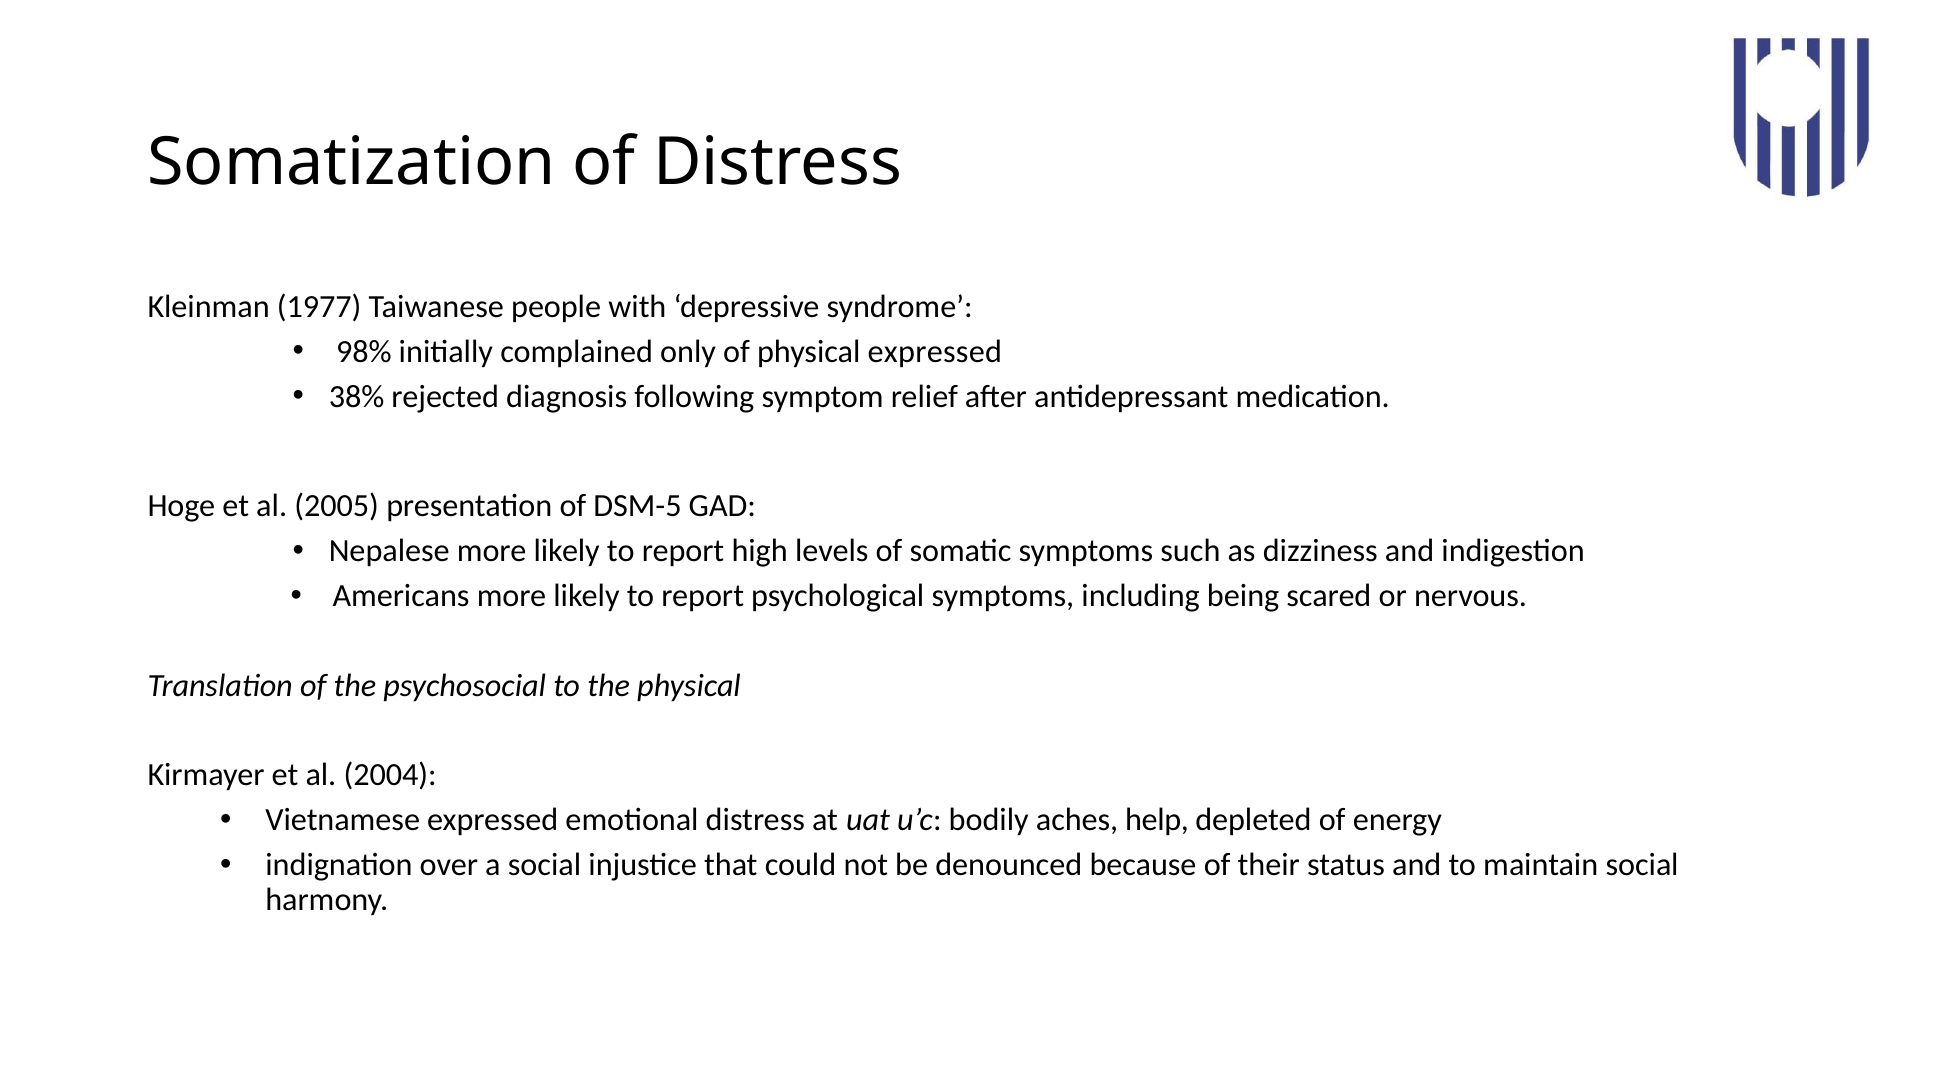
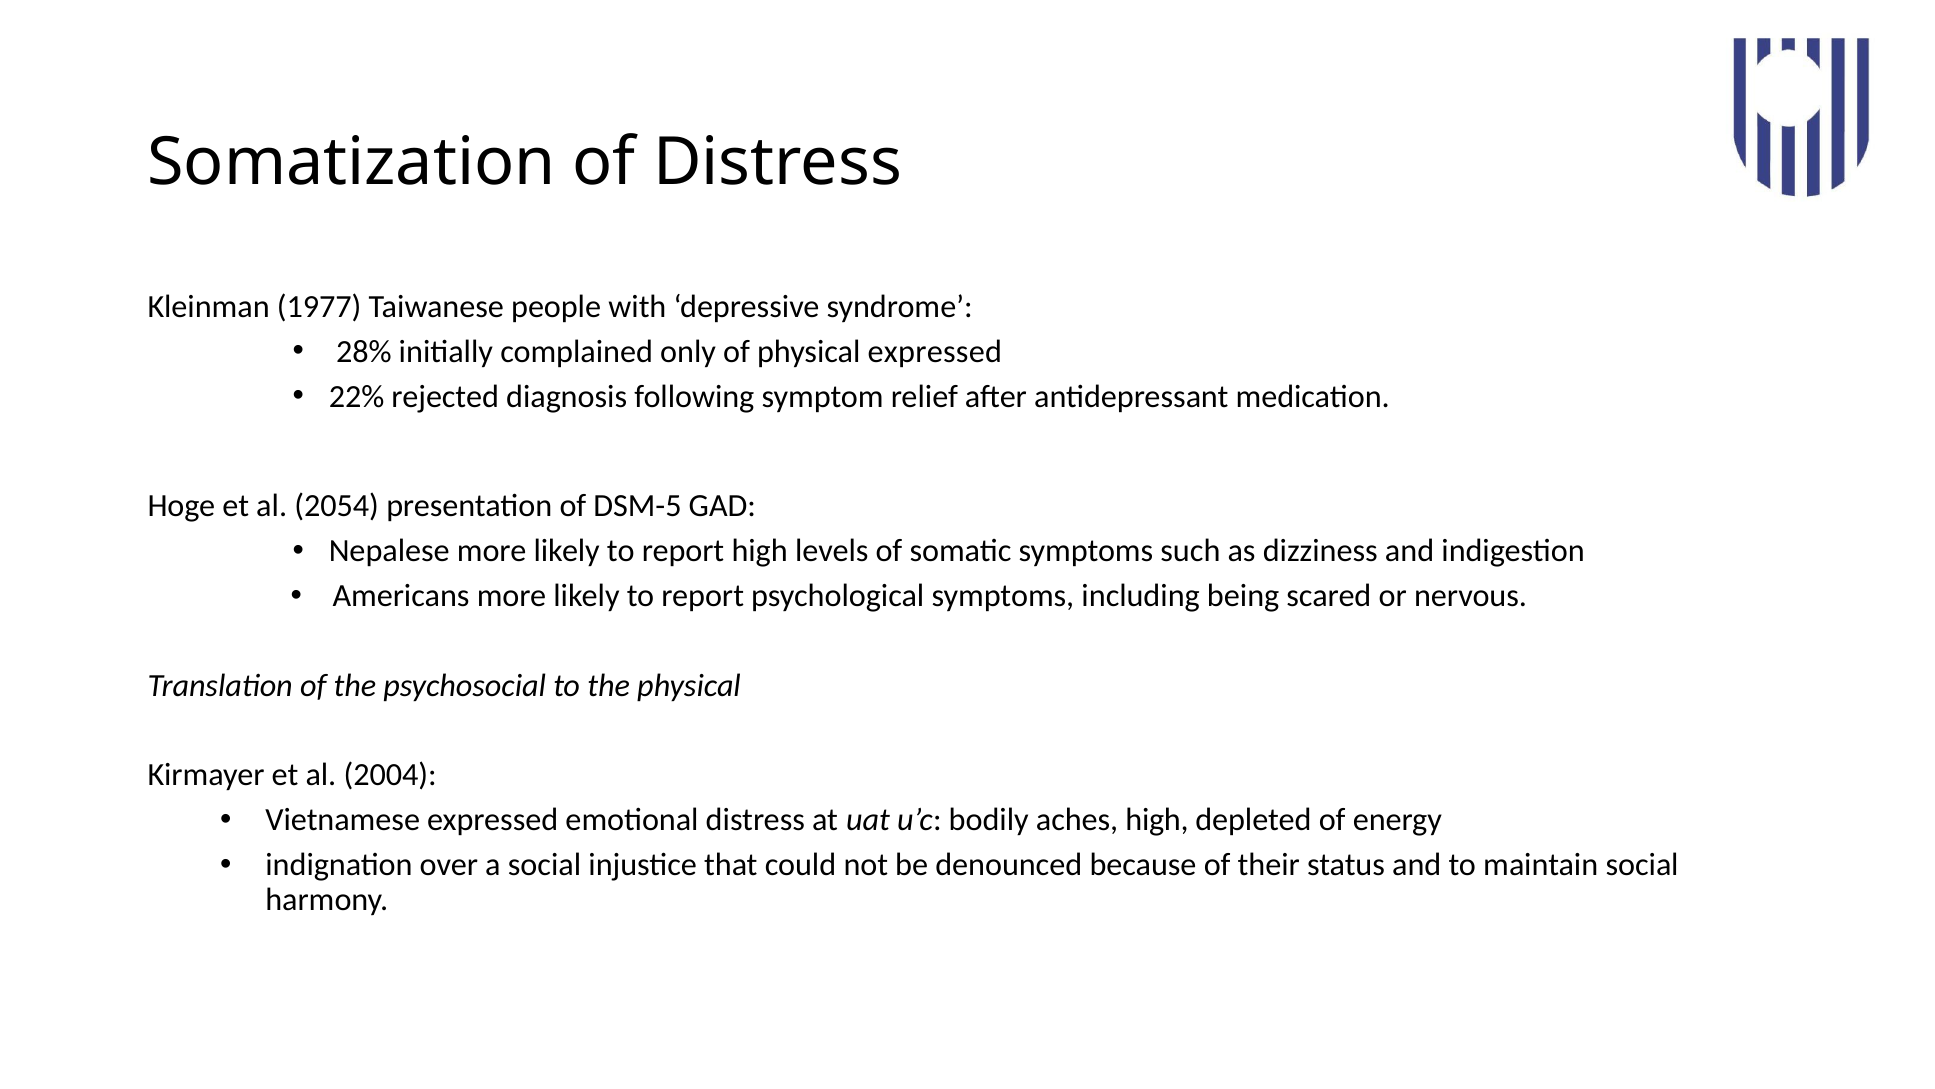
98%: 98% -> 28%
38%: 38% -> 22%
2005: 2005 -> 2054
aches help: help -> high
